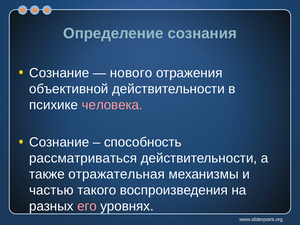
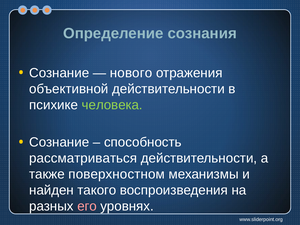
человека colour: pink -> light green
отражательная: отражательная -> поверхностном
частью: частью -> найден
